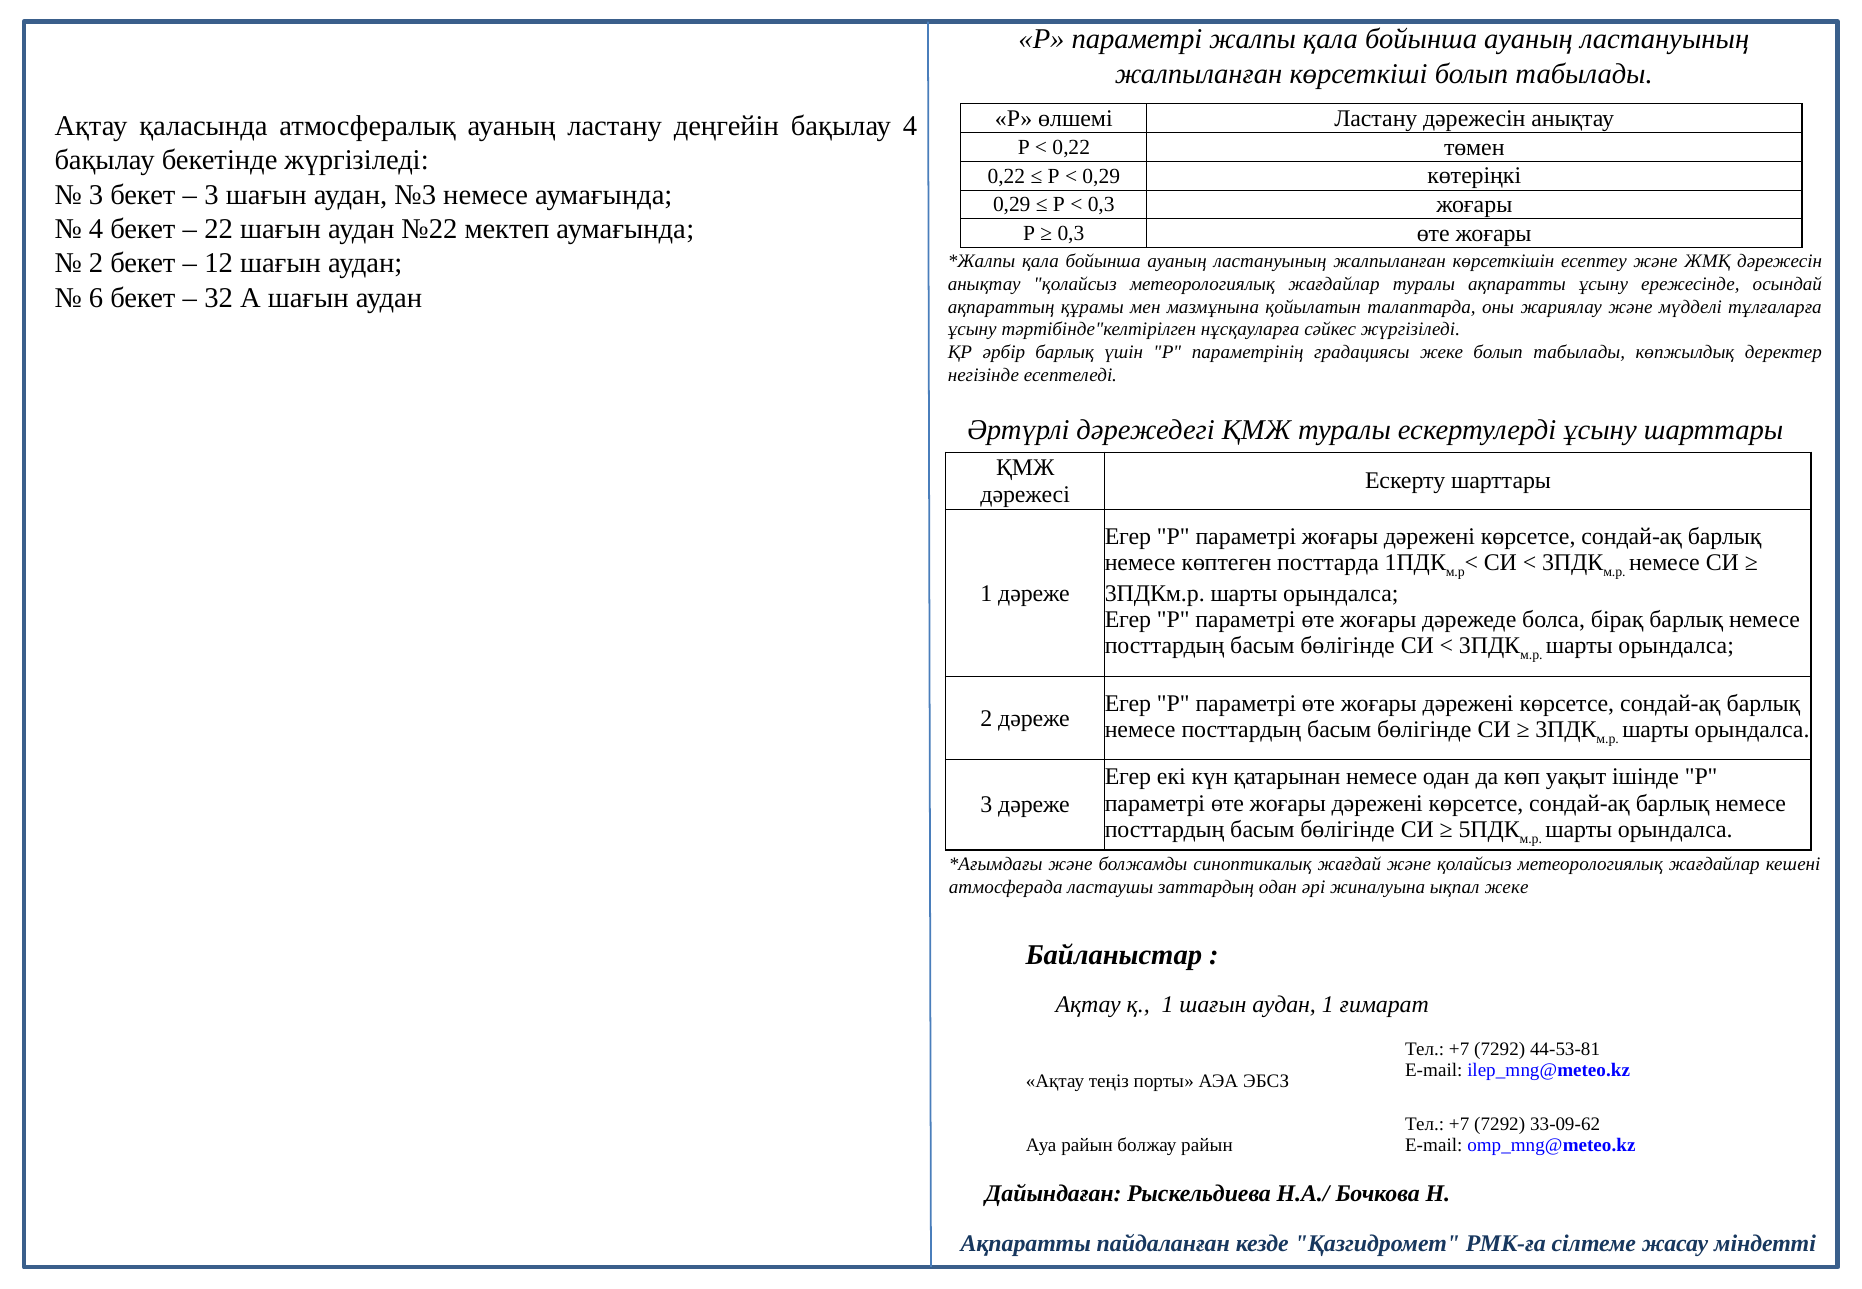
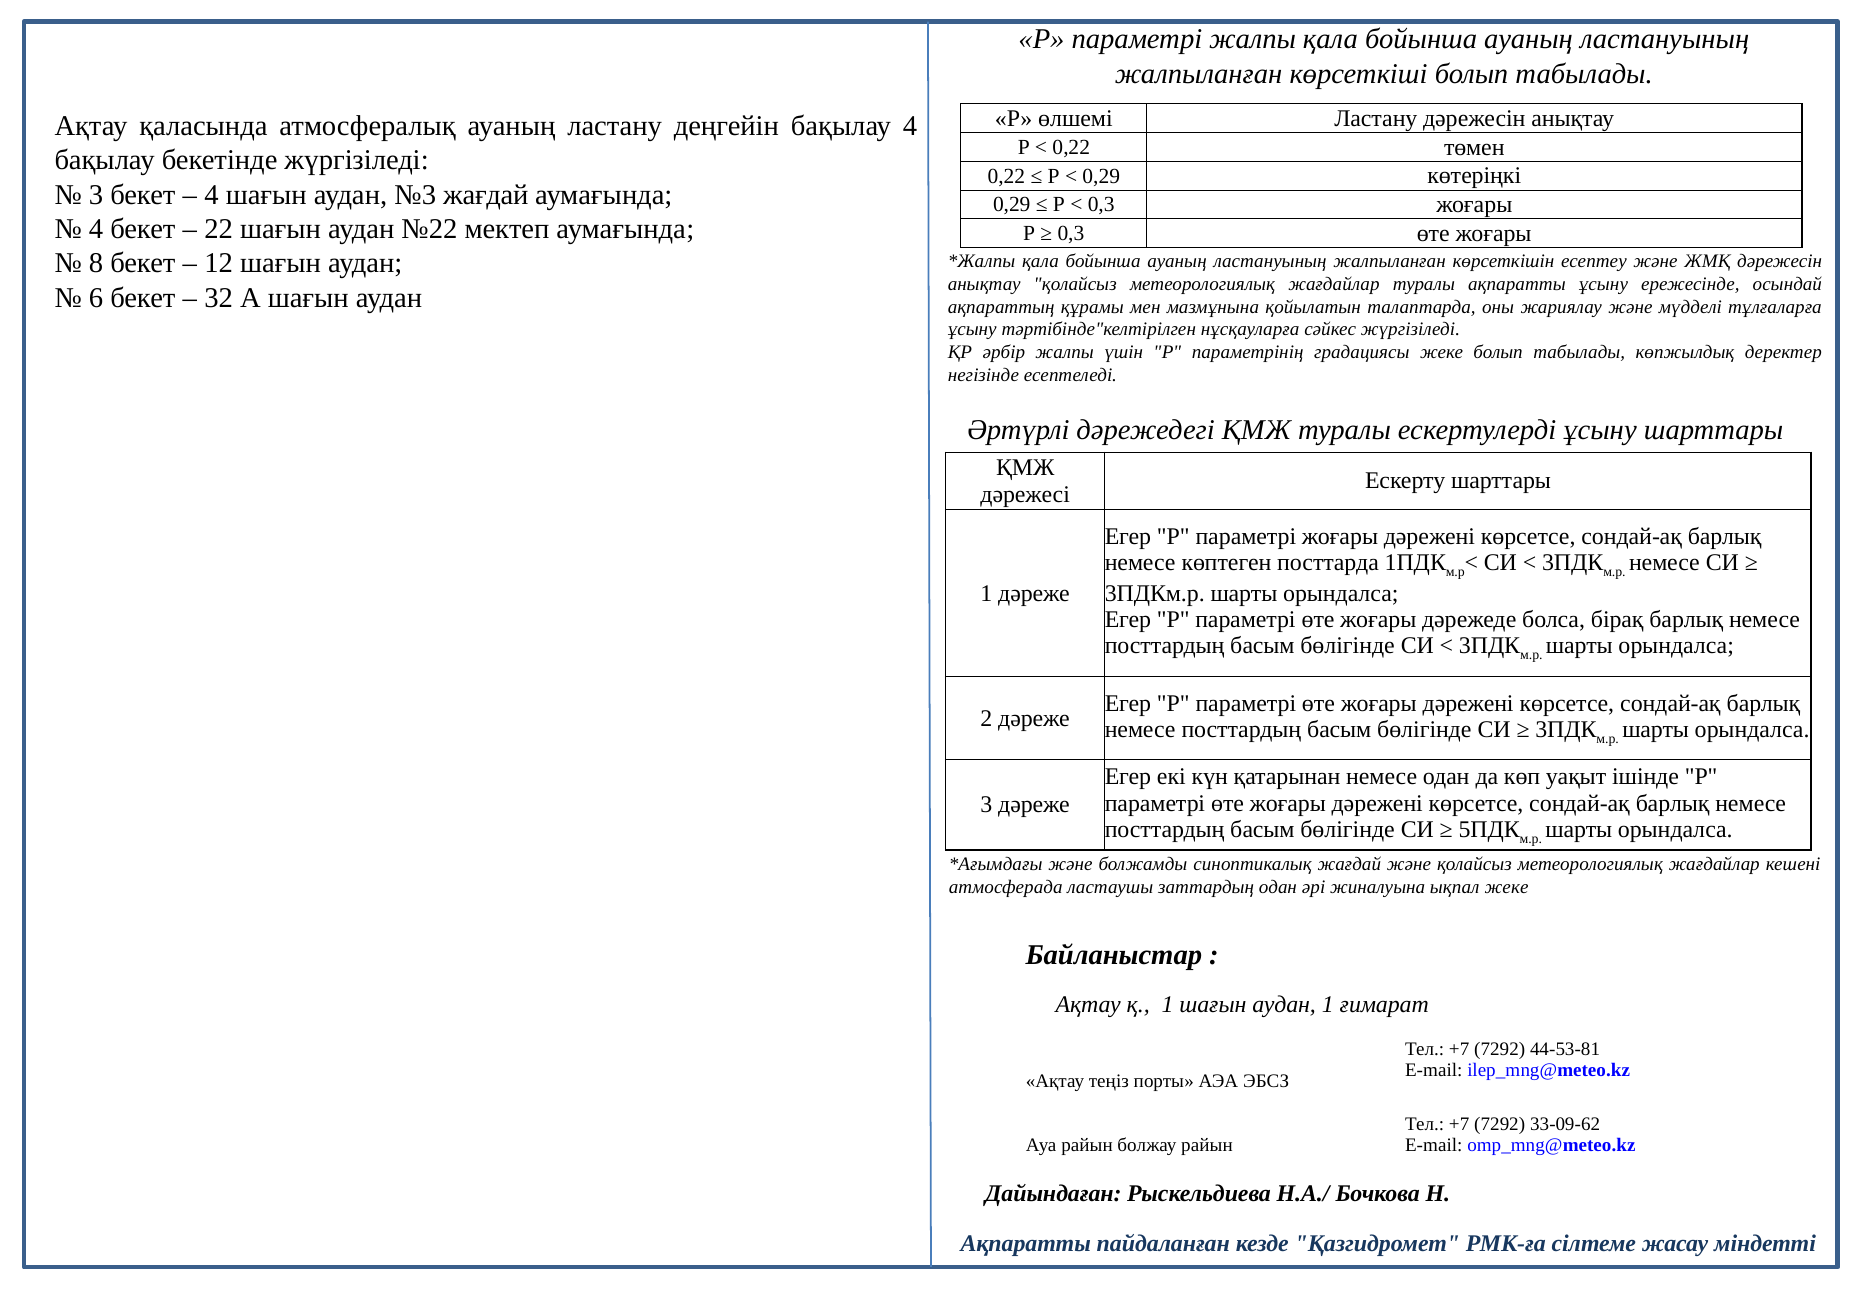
3 at (212, 195): 3 -> 4
№3 немесе: немесе -> жағдай
2 at (96, 264): 2 -> 8
әрбір барлық: барлық -> жалпы
